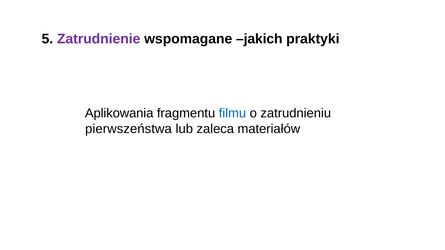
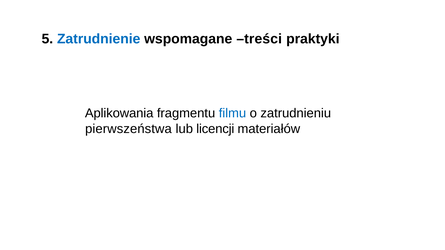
Zatrudnienie colour: purple -> blue
jakich: jakich -> treści
zaleca: zaleca -> licencji
